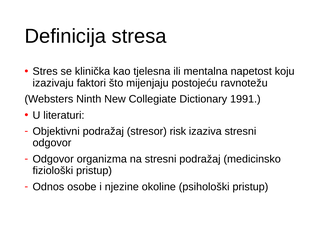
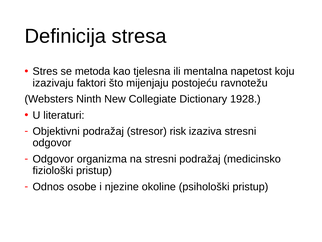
klinička: klinička -> metoda
1991: 1991 -> 1928
